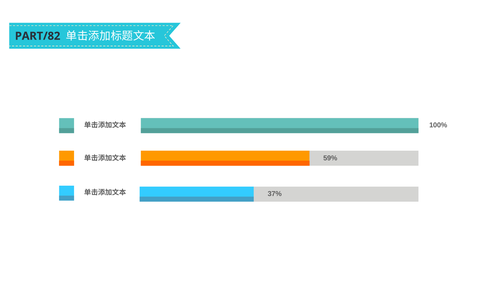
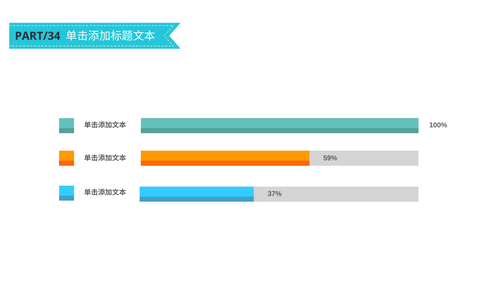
PART/82: PART/82 -> PART/34
